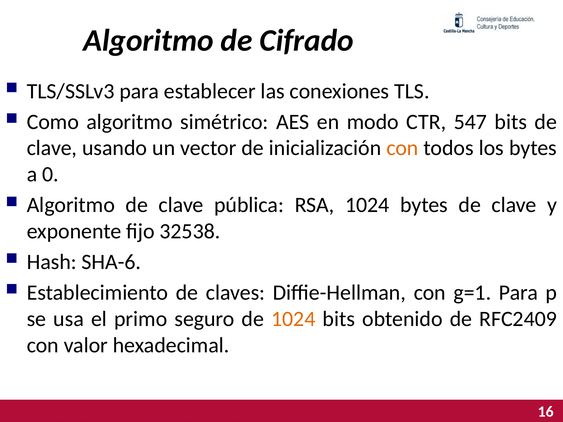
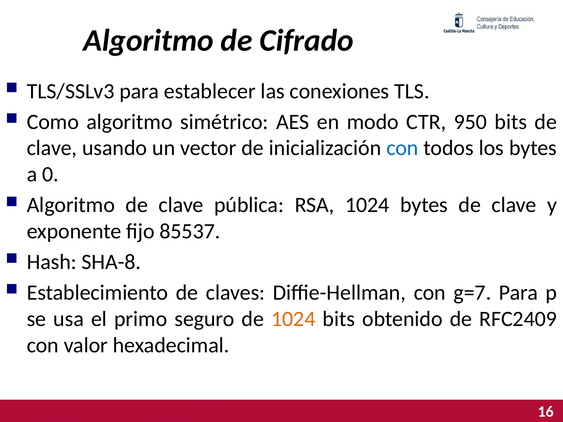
547: 547 -> 950
con at (402, 148) colour: orange -> blue
32538: 32538 -> 85537
SHA-6: SHA-6 -> SHA-8
g=1: g=1 -> g=7
